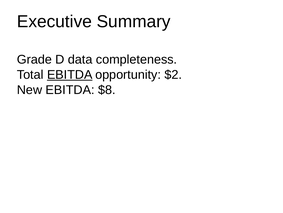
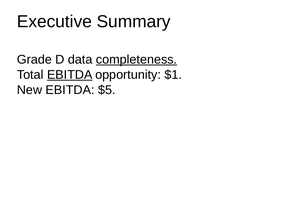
completeness underline: none -> present
$2: $2 -> $1
$8: $8 -> $5
